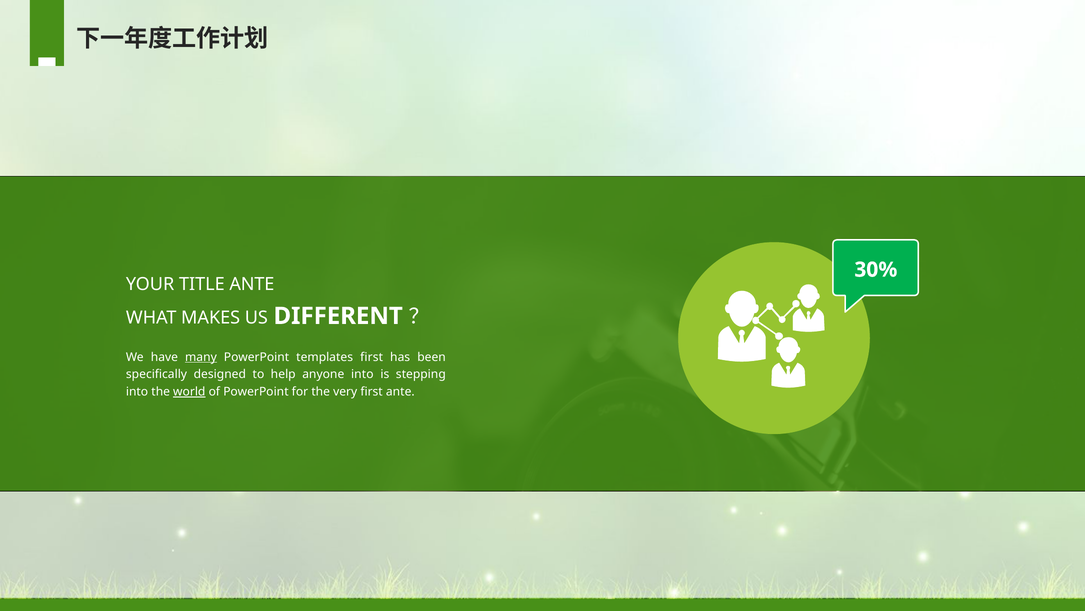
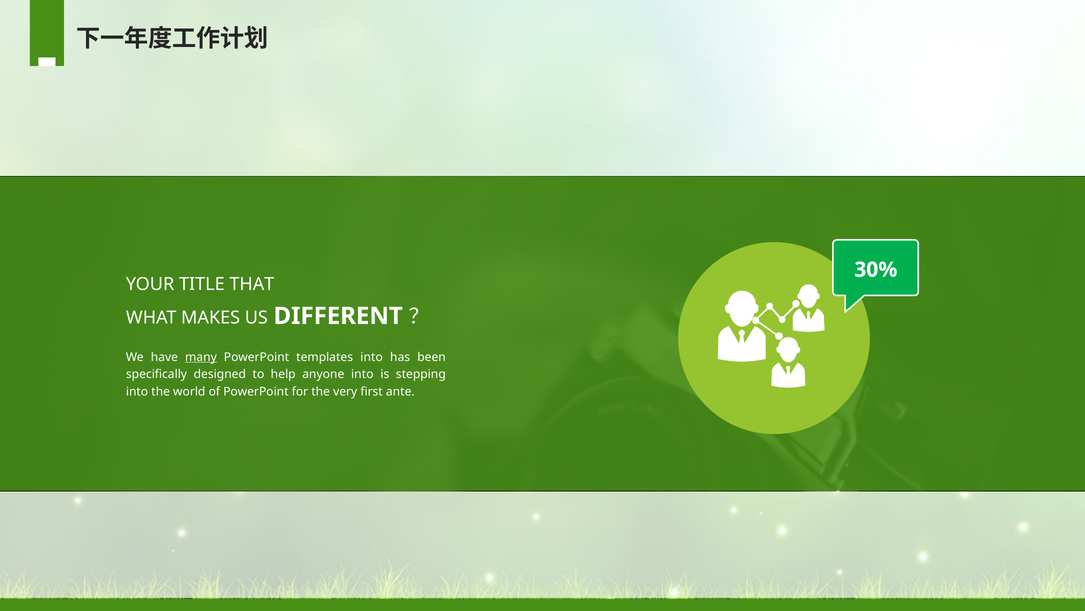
TITLE ANTE: ANTE -> THAT
templates first: first -> into
world underline: present -> none
